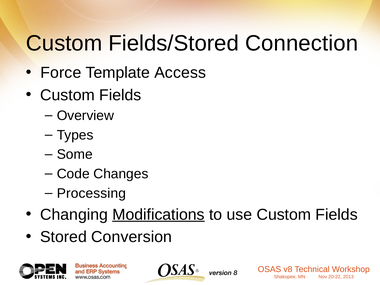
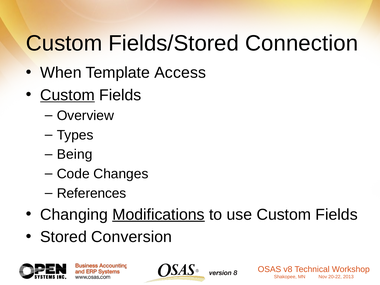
Force: Force -> When
Custom at (67, 95) underline: none -> present
Some: Some -> Being
Processing: Processing -> References
